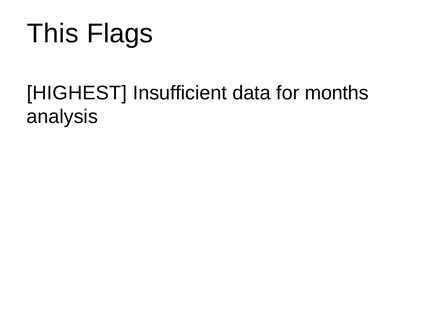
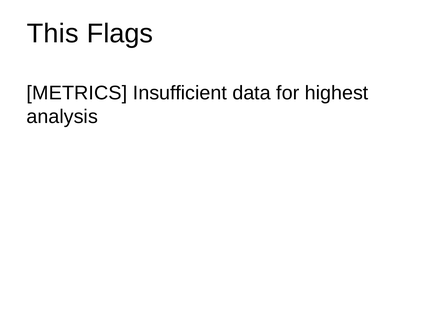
HIGHEST: HIGHEST -> METRICS
months: months -> highest
